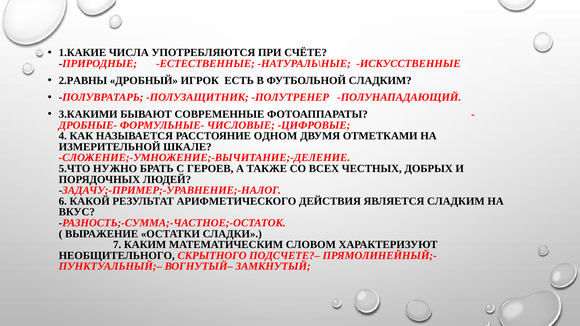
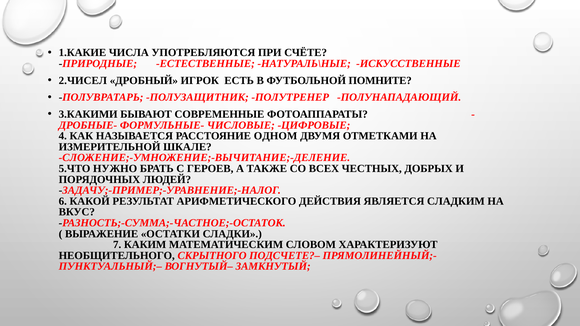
2.РАВНЫ: 2.РАВНЫ -> 2.ЧИСЕЛ
ФУТБОЛЬНОЙ СЛАДКИМ: СЛАДКИМ -> ПОМНИТЕ
